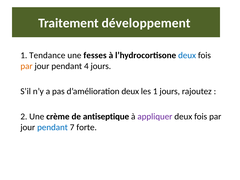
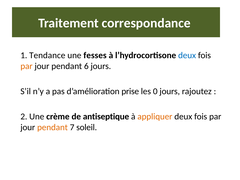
développement: développement -> correspondance
4: 4 -> 6
d’amélioration deux: deux -> prise
les 1: 1 -> 0
appliquer colour: purple -> orange
pendant at (52, 127) colour: blue -> orange
forte: forte -> soleil
